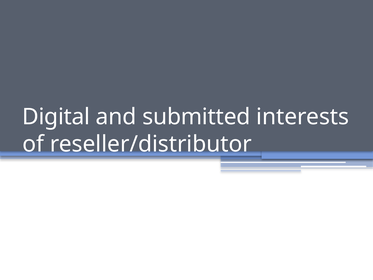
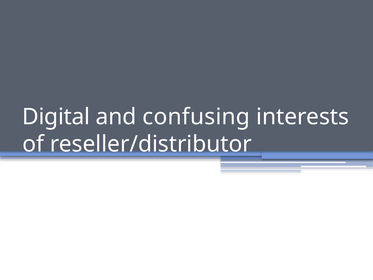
submitted: submitted -> confusing
